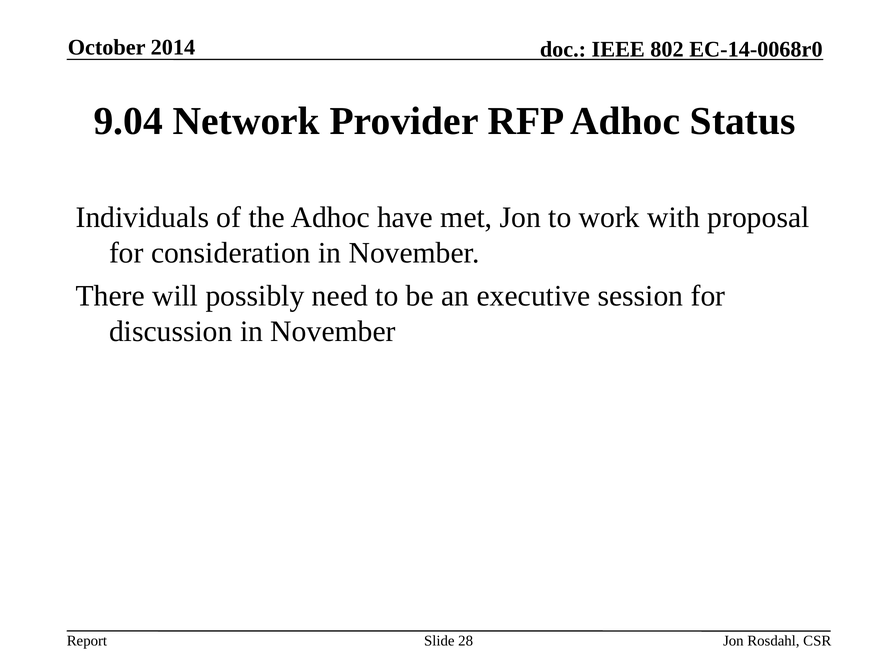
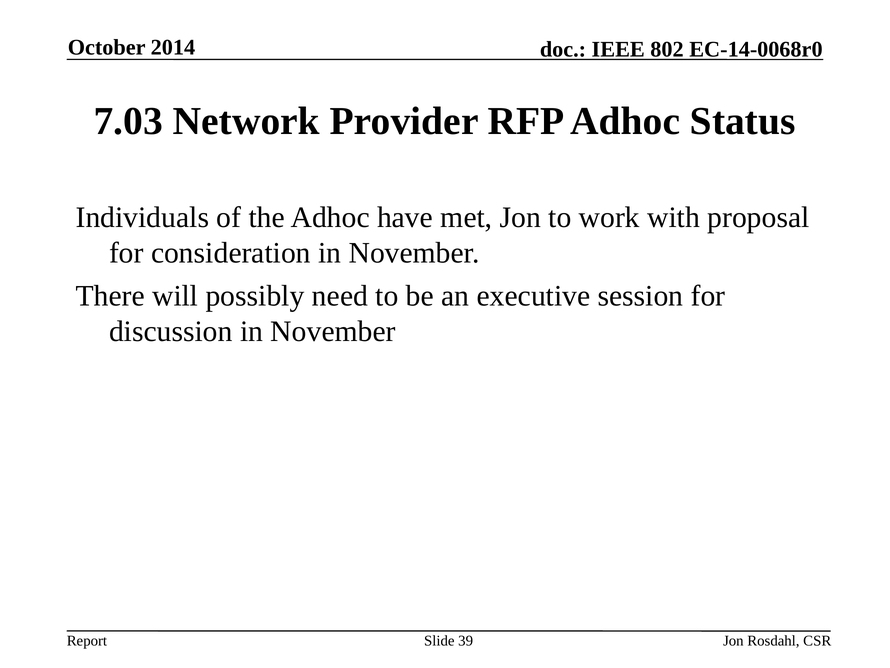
9.04: 9.04 -> 7.03
28: 28 -> 39
